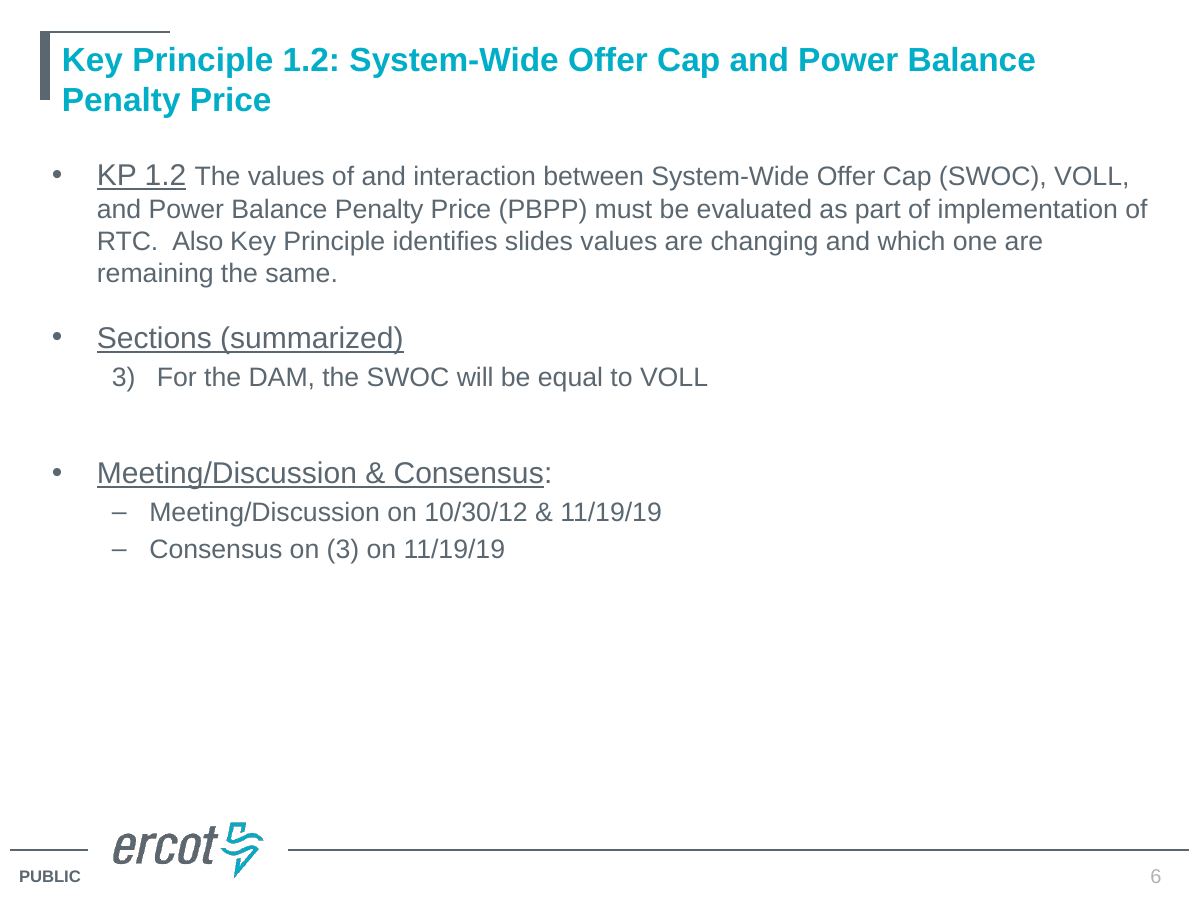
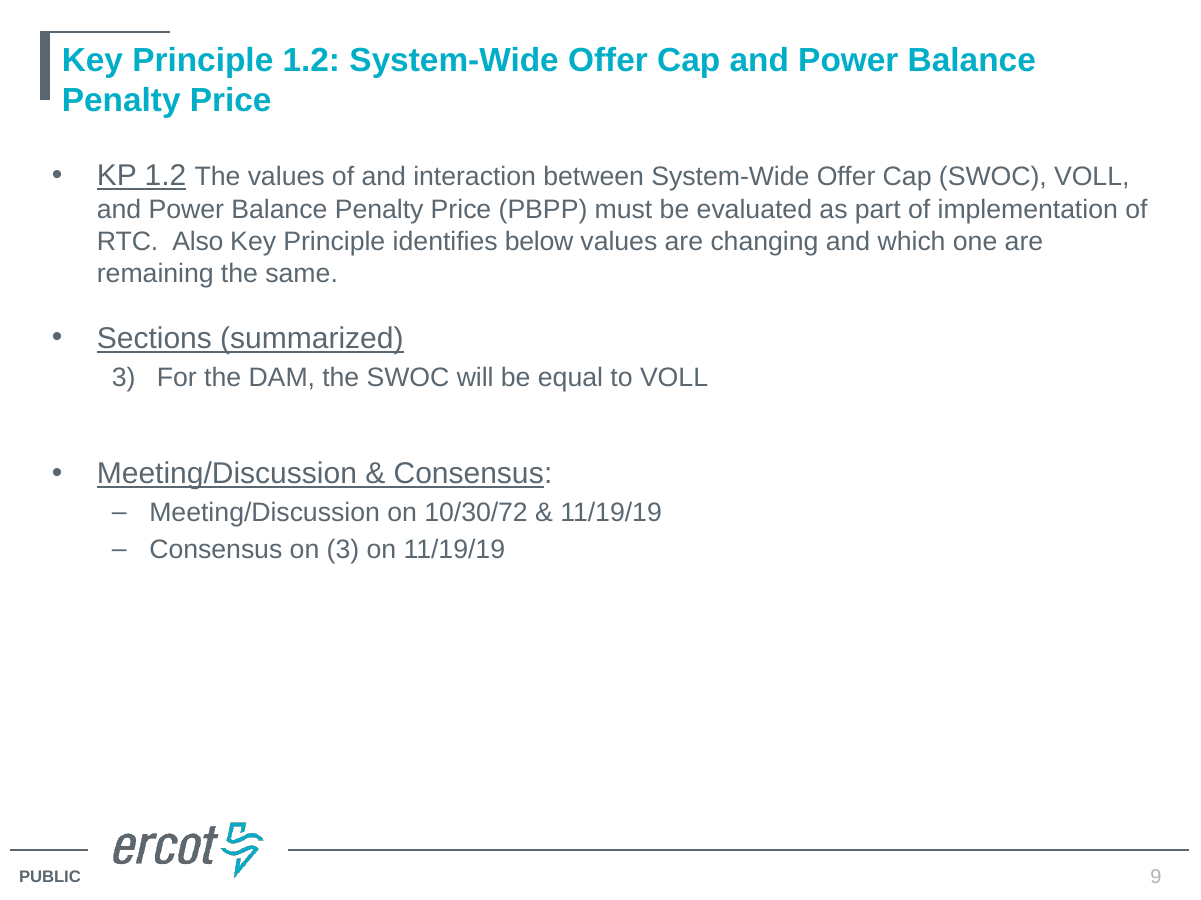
slides: slides -> below
10/30/12: 10/30/12 -> 10/30/72
6: 6 -> 9
